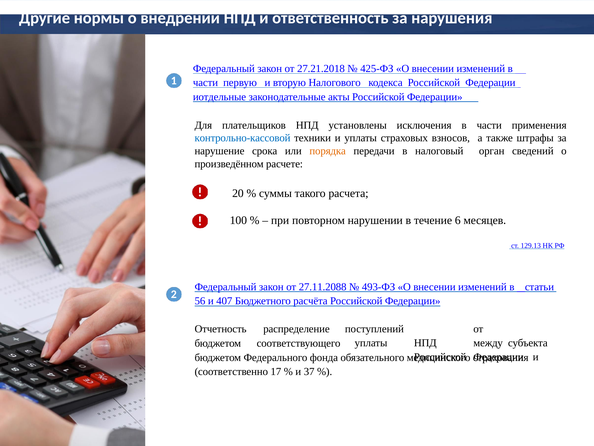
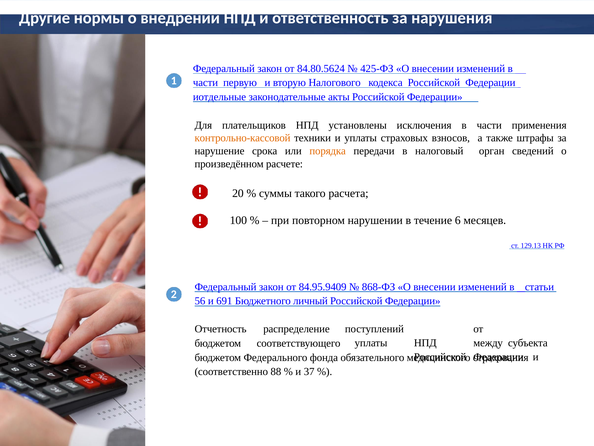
27.21.2018: 27.21.2018 -> 84.80.5624
контрольно-кассовой colour: blue -> orange
27.11.2088: 27.11.2088 -> 84.95.9409
493-ФЗ: 493-ФЗ -> 868-ФЗ
407: 407 -> 691
расчёта: расчёта -> личный
17: 17 -> 88
